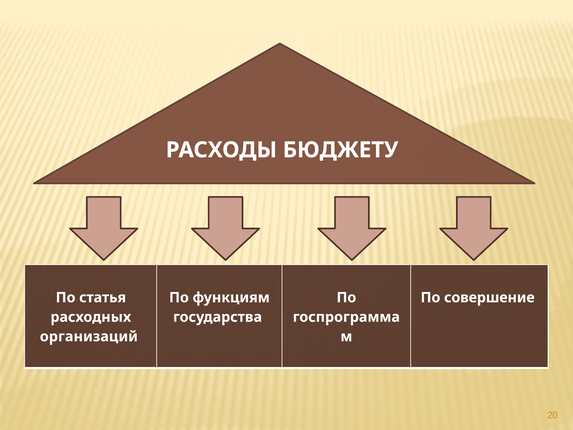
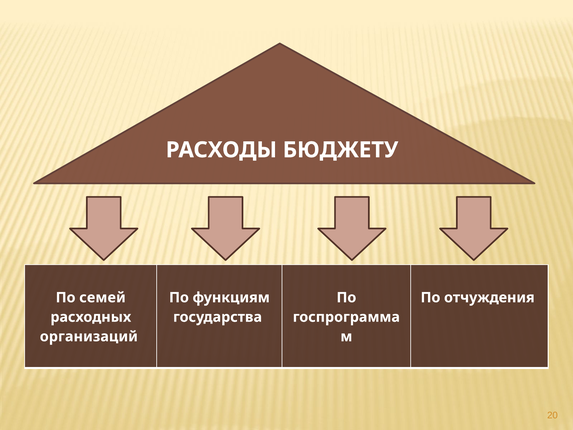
статья: статья -> семей
совершение: совершение -> отчуждения
